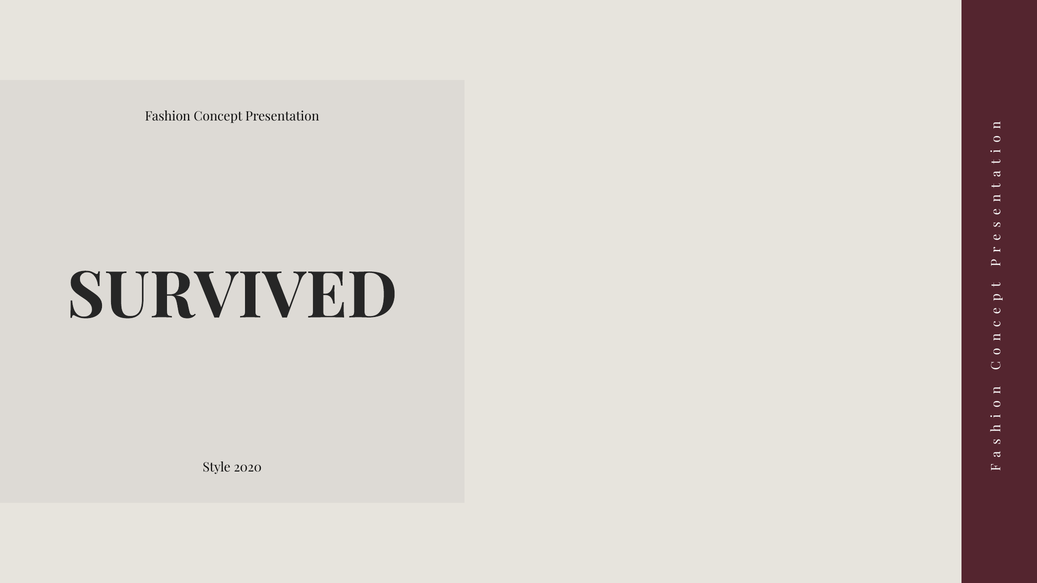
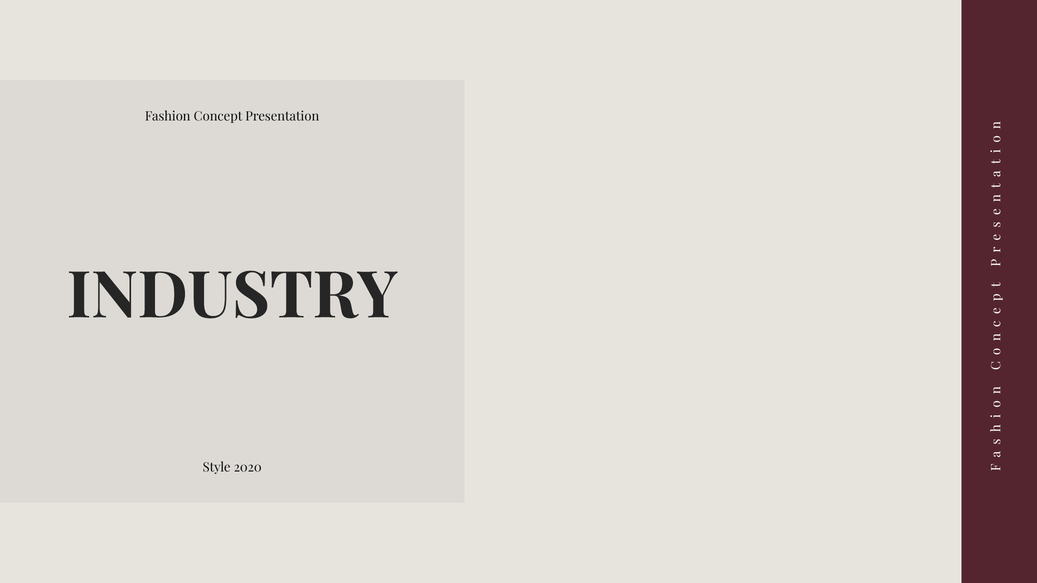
SURVIVED: SURVIVED -> INDUSTRY
